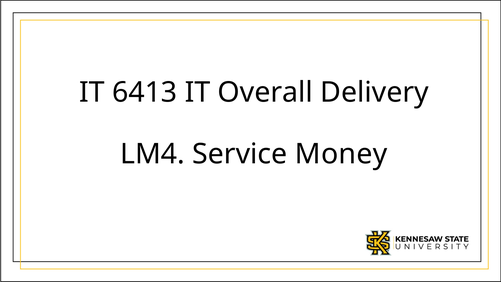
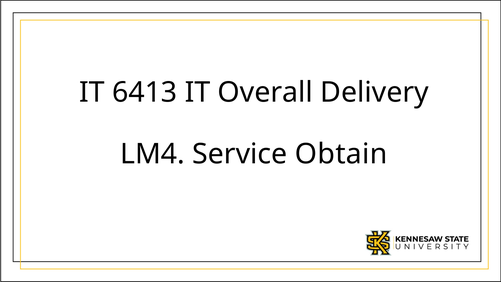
Money: Money -> Obtain
